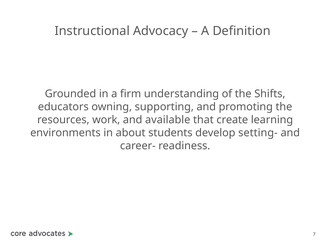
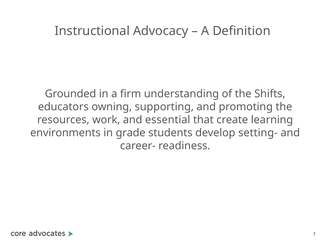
available: available -> essential
about: about -> grade
